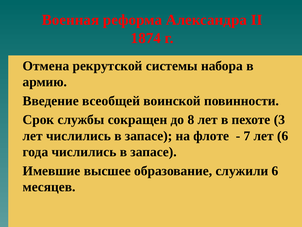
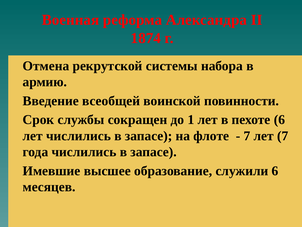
8: 8 -> 1
пехоте 3: 3 -> 6
лет 6: 6 -> 7
